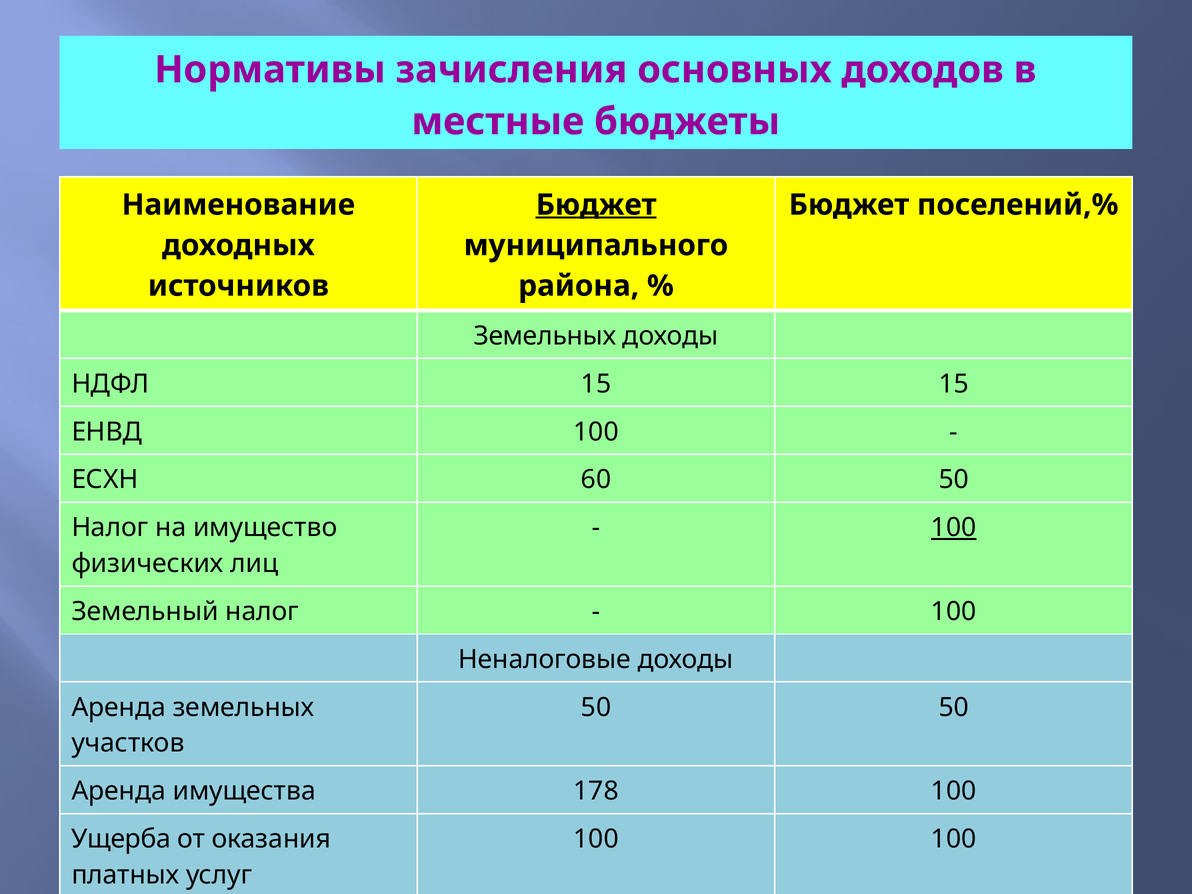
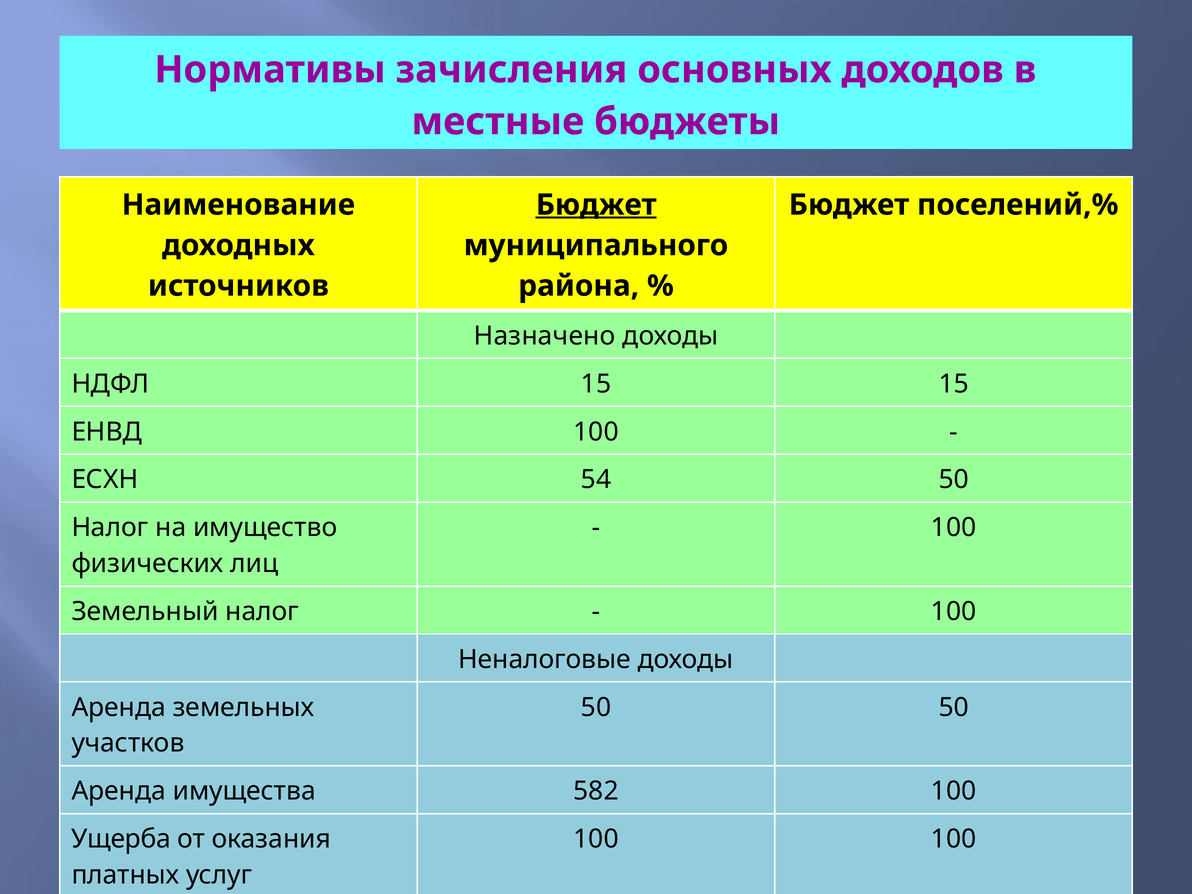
Земельных at (545, 336): Земельных -> Назначено
60: 60 -> 54
100 at (954, 528) underline: present -> none
178: 178 -> 582
